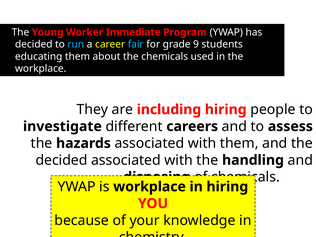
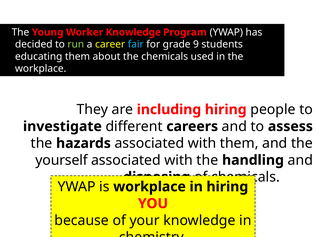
Worker Immediate: Immediate -> Knowledge
run colour: light blue -> light green
decided at (61, 160): decided -> yourself
